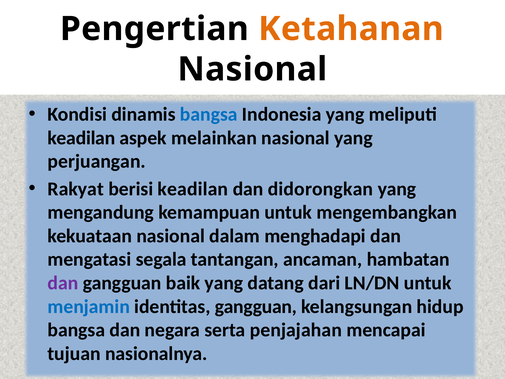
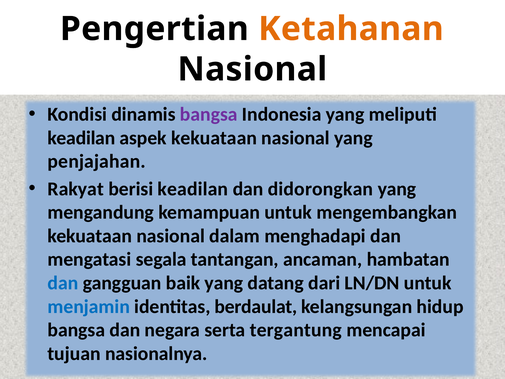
bangsa at (209, 114) colour: blue -> purple
aspek melainkan: melainkan -> kekuataan
perjuangan: perjuangan -> penjajahan
dan at (63, 283) colour: purple -> blue
identitas gangguan: gangguan -> berdaulat
penjajahan: penjajahan -> tergantung
